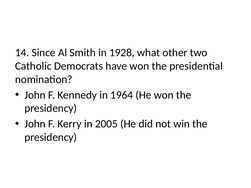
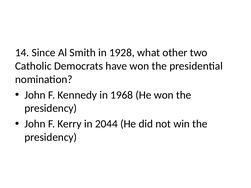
1964: 1964 -> 1968
2005: 2005 -> 2044
